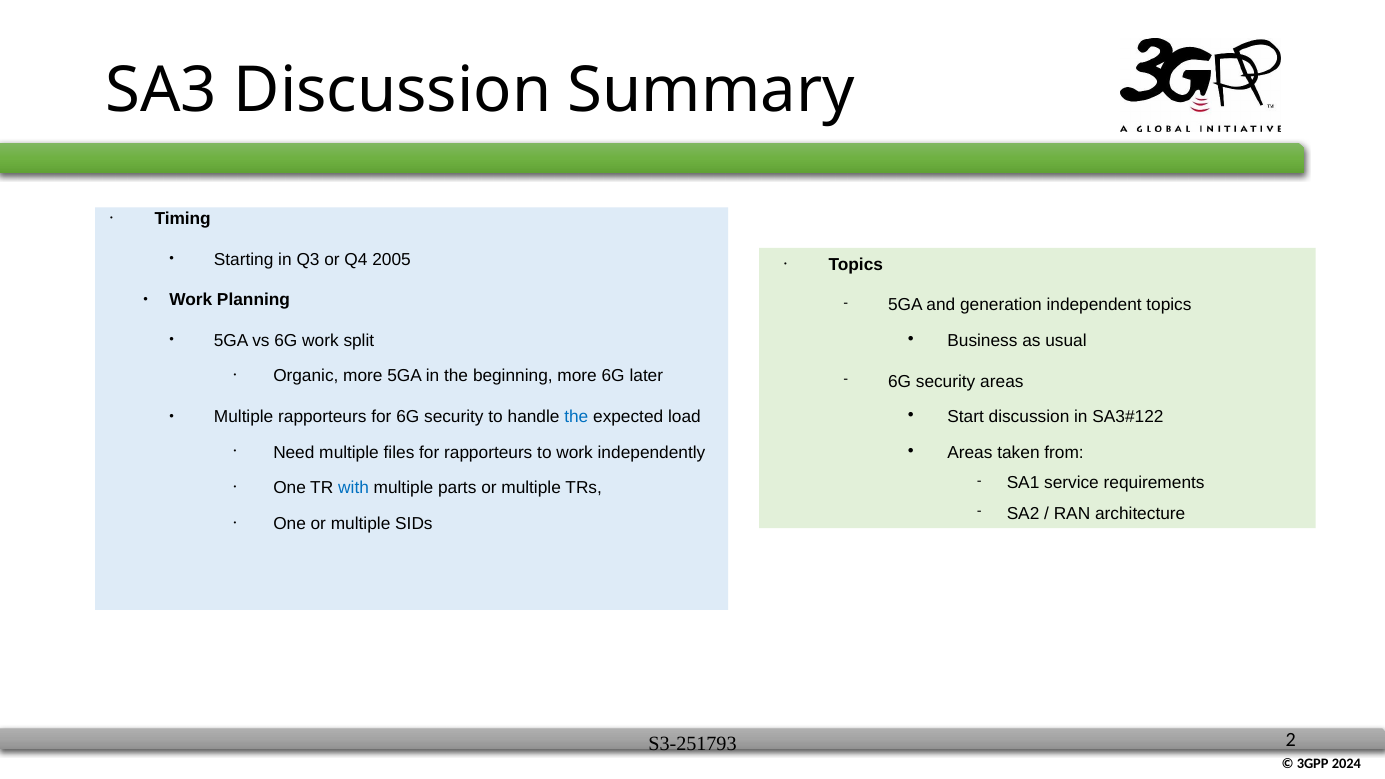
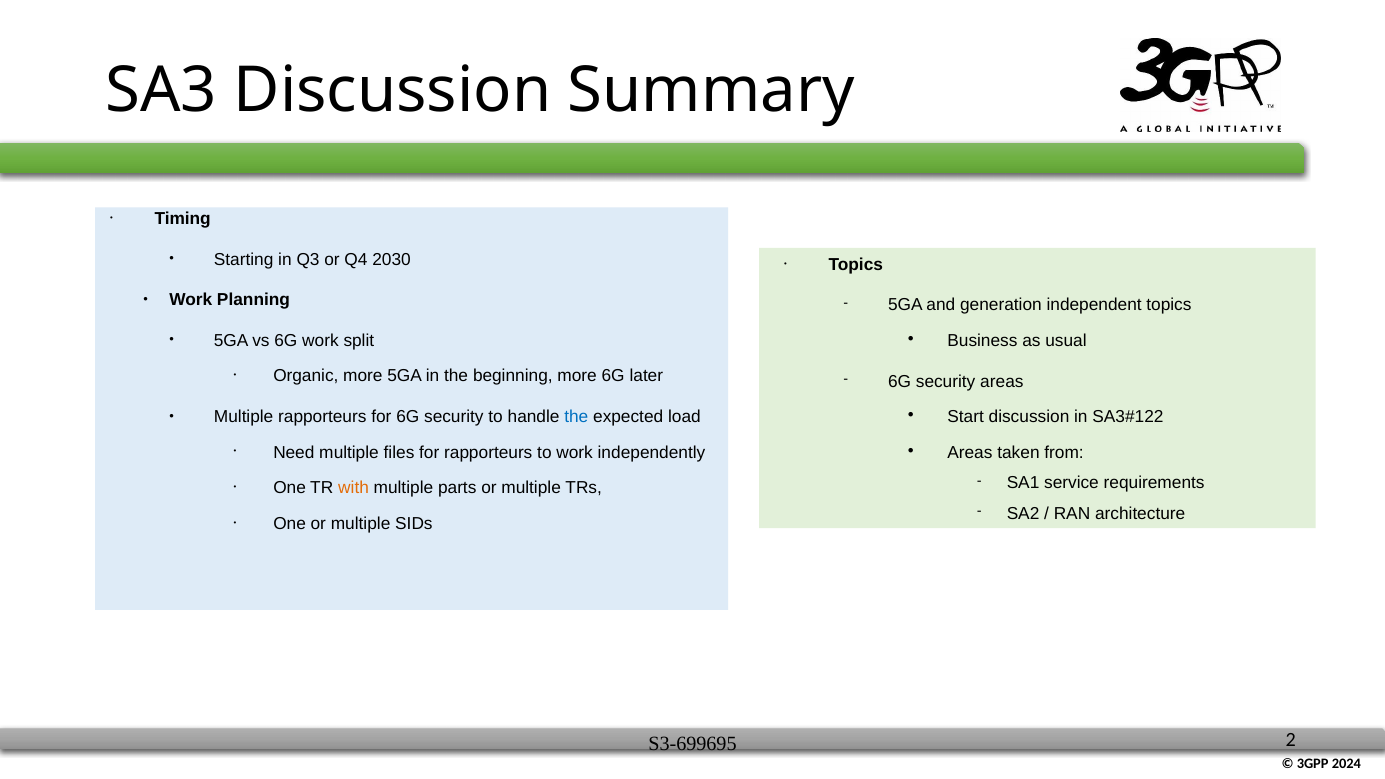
2005: 2005 -> 2030
with colour: blue -> orange
S3-251793: S3-251793 -> S3-699695
